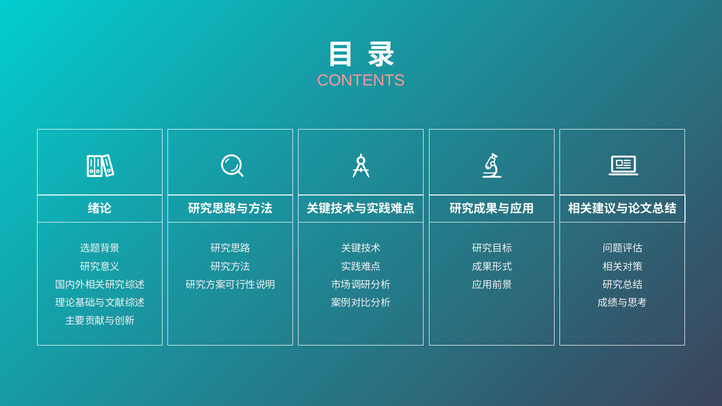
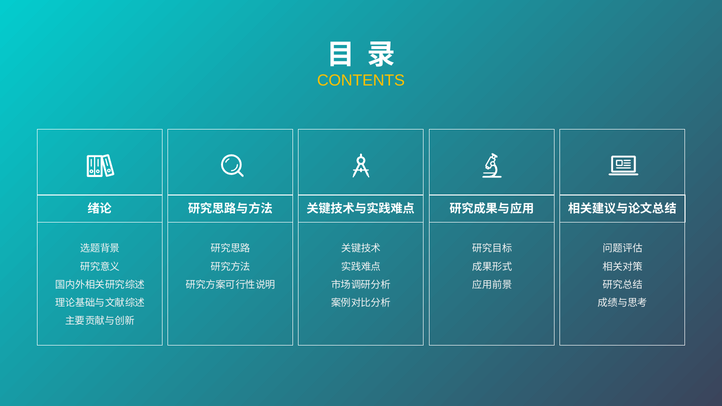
CONTENTS colour: pink -> yellow
